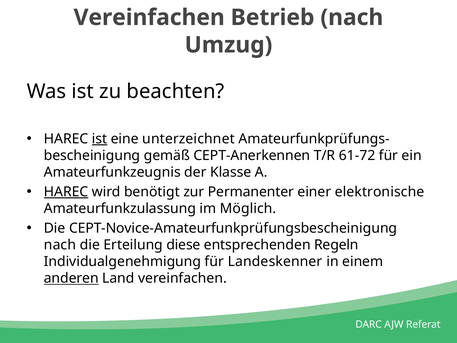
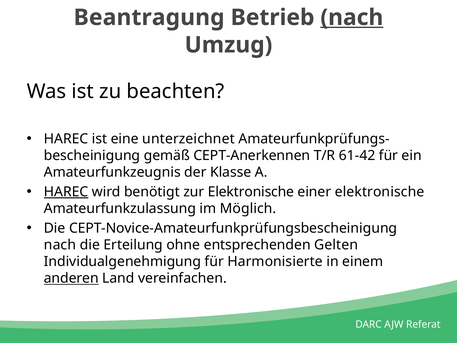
Vereinfachen at (149, 17): Vereinfachen -> Beantragung
nach at (352, 17) underline: none -> present
ist at (100, 139) underline: present -> none
61-72: 61-72 -> 61-42
zur Permanenter: Permanenter -> Elektronische
diese: diese -> ohne
Regeln: Regeln -> Gelten
Landeskenner: Landeskenner -> Harmonisierte
